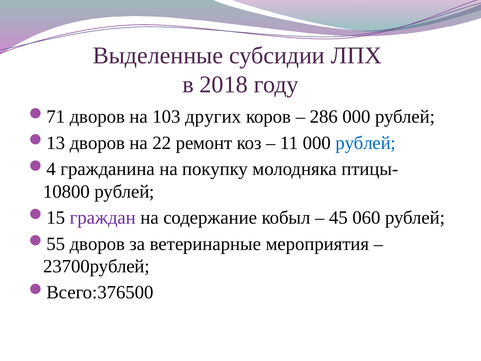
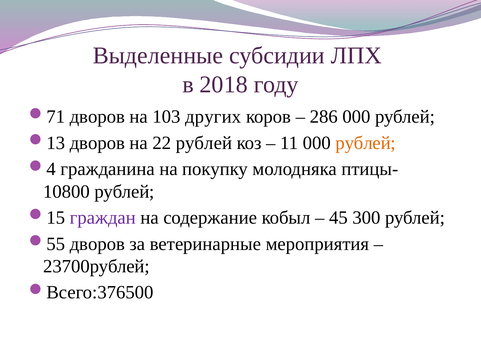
22 ремонт: ремонт -> рублей
рублей at (366, 143) colour: blue -> orange
060: 060 -> 300
